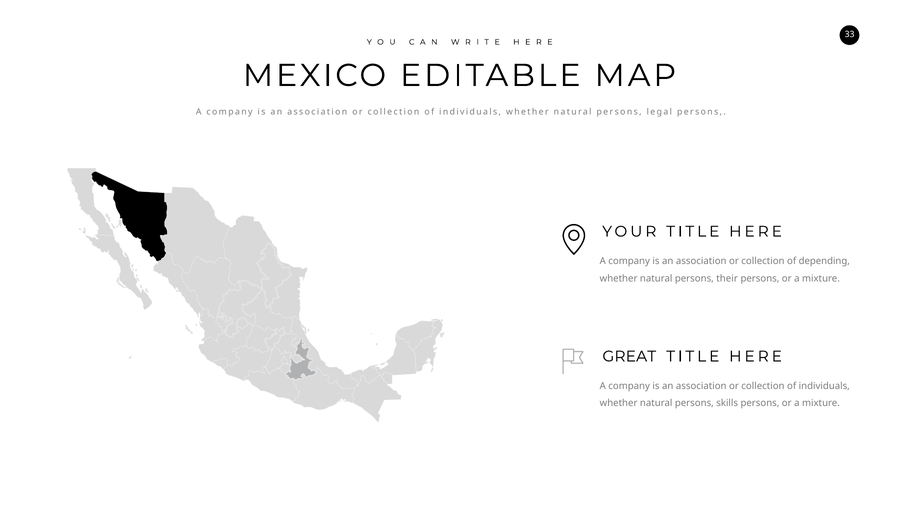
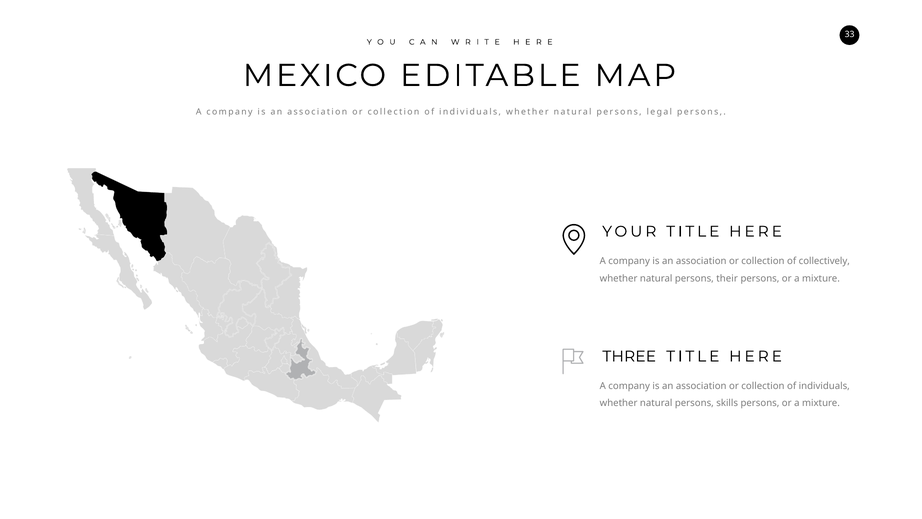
depending: depending -> collectively
GREAT: GREAT -> THREE
